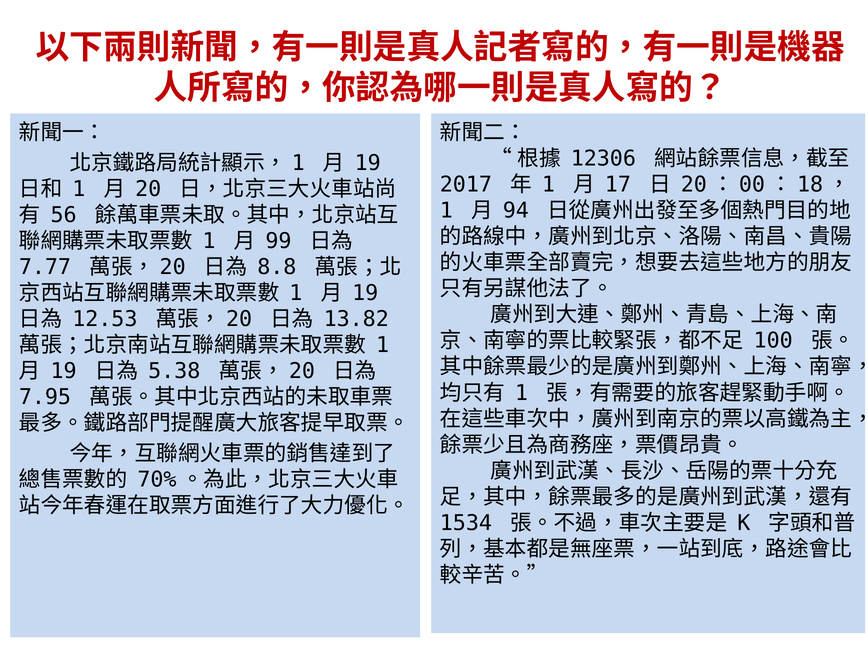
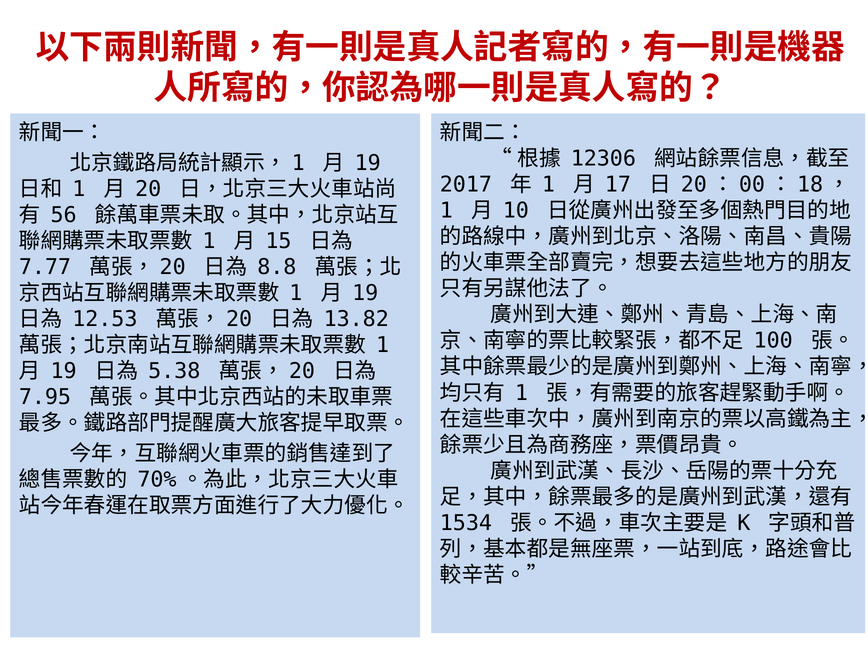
94: 94 -> 10
99: 99 -> 15
